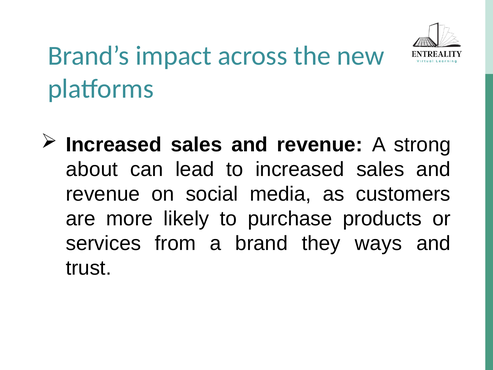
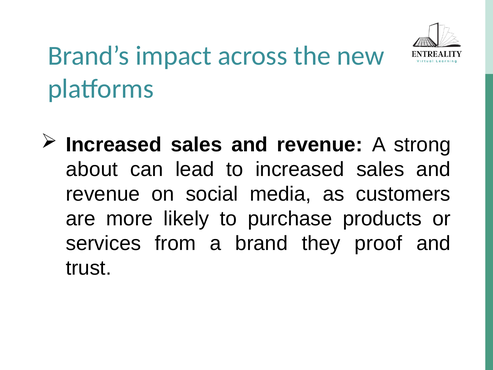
ways: ways -> proof
